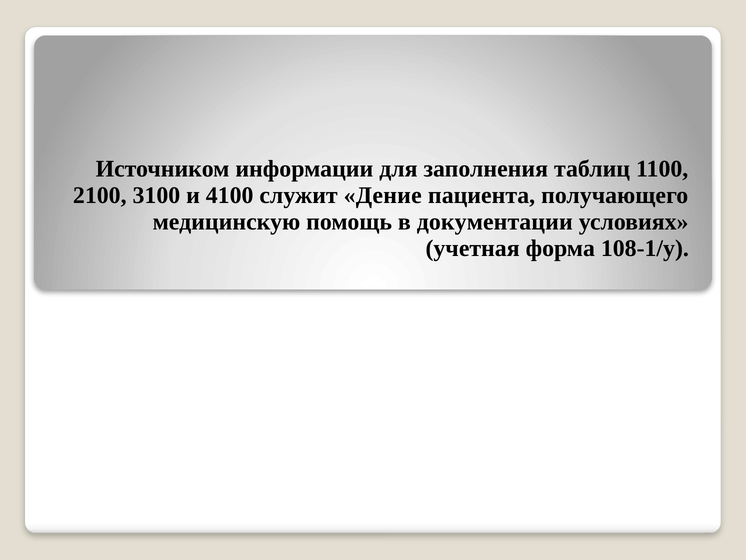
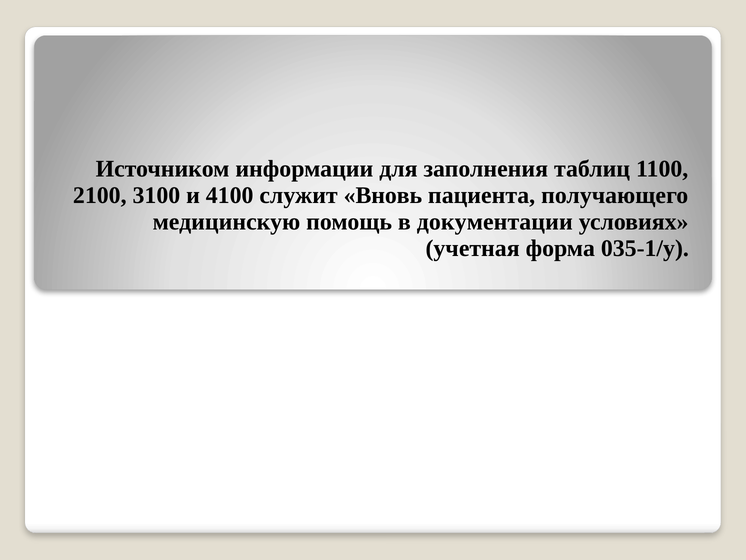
Дение: Дение -> Вновь
108-1/у: 108-1/у -> 035-1/у
